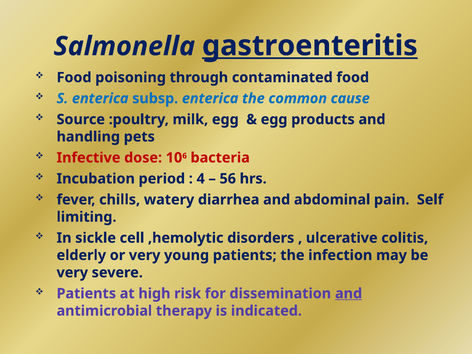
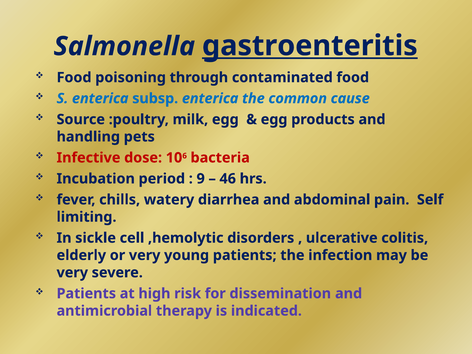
4: 4 -> 9
56: 56 -> 46
and at (349, 294) underline: present -> none
